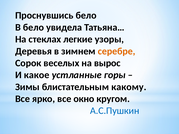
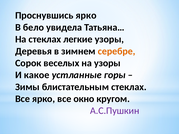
Проснувшись бело: бело -> ярко
на вырос: вырос -> узоры
блистательным какому: какому -> стеклах
А.С.Пушкин colour: blue -> purple
